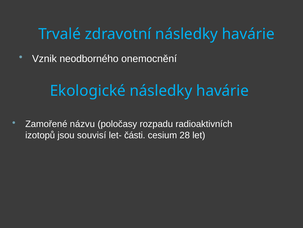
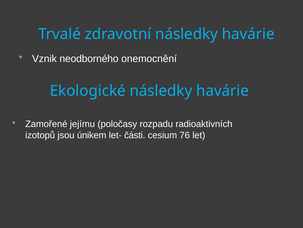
názvu: názvu -> jejímu
souvisí: souvisí -> únikem
28: 28 -> 76
